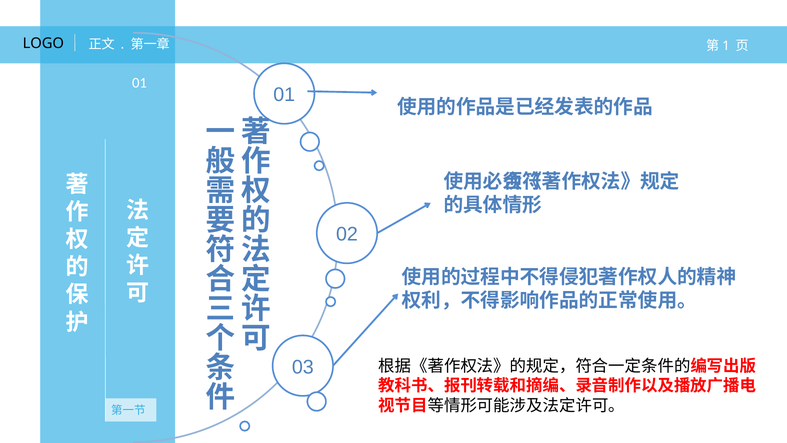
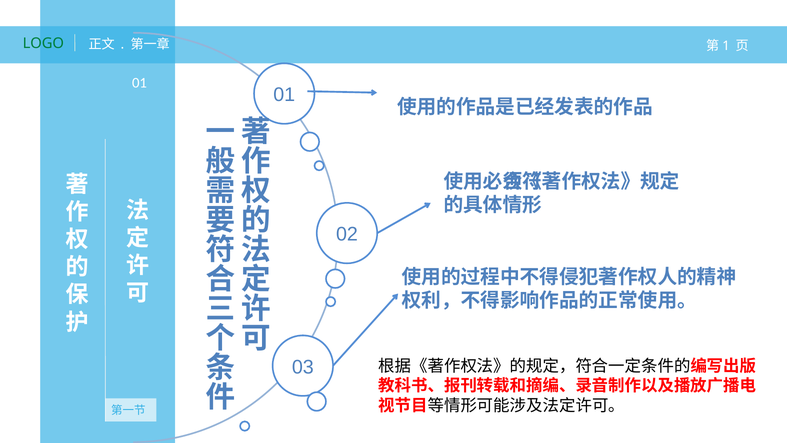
LOGO colour: black -> green
